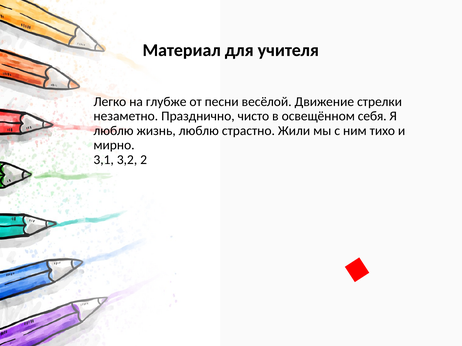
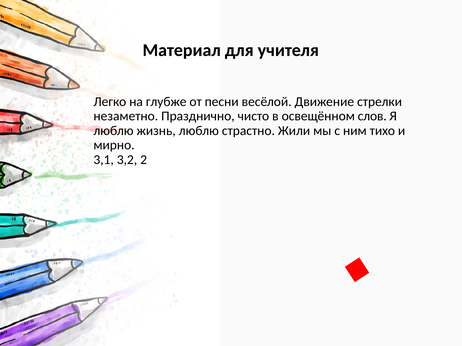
себя: себя -> слов
